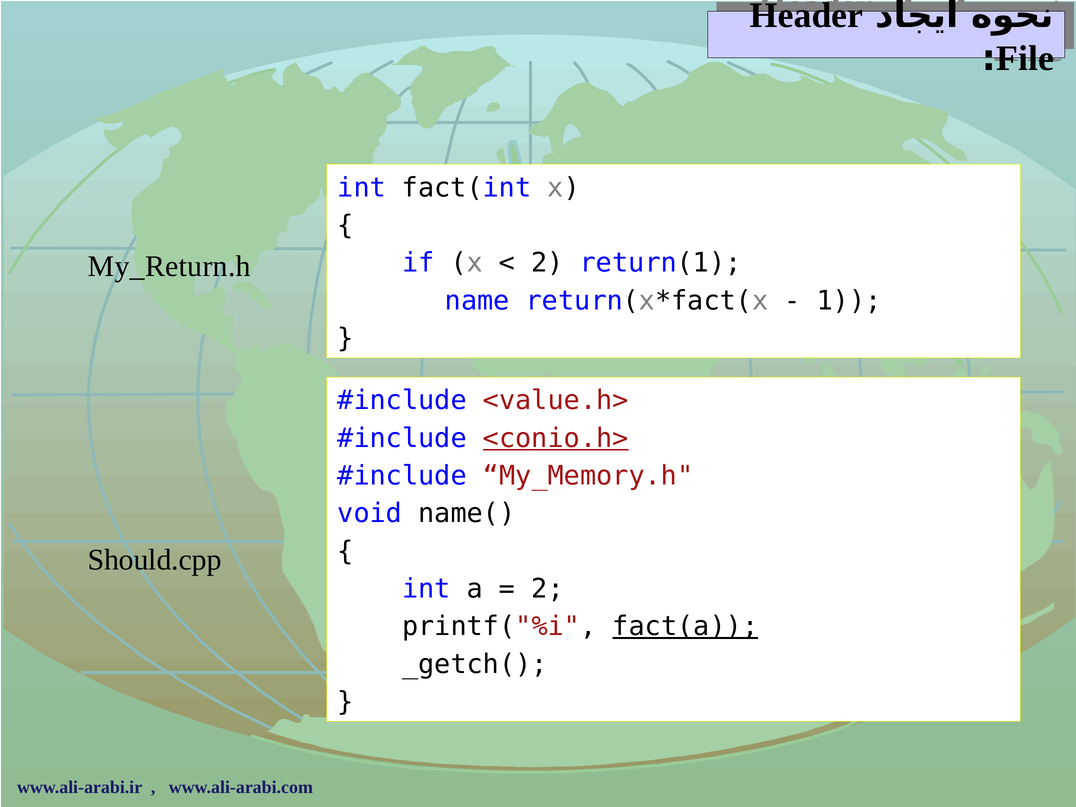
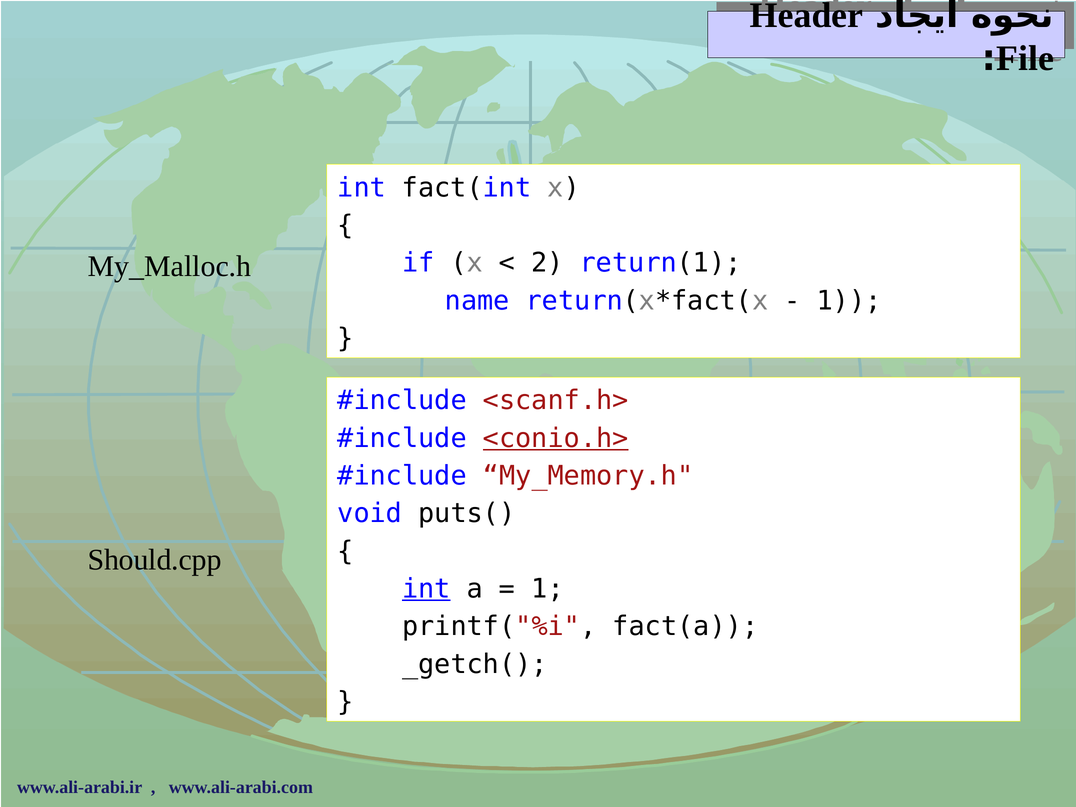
My_Return.h: My_Return.h -> My_Malloc.h
<value.h>: <value.h> -> <scanf.h>
name(: name( -> puts(
int at (426, 589) underline: none -> present
2 at (548, 589): 2 -> 1
fact(a underline: present -> none
